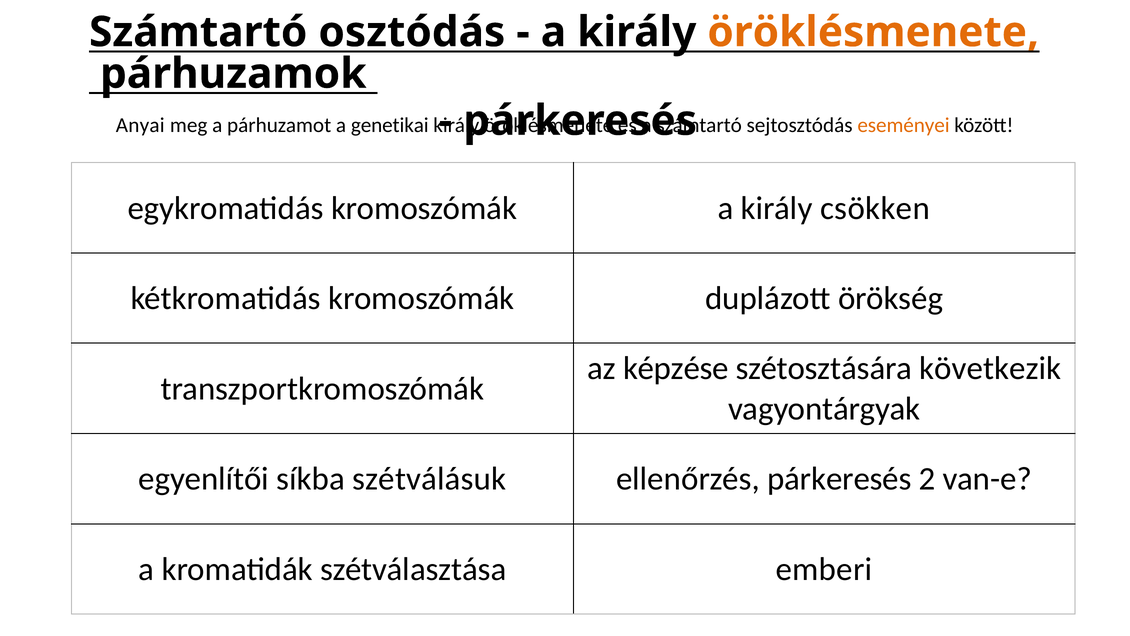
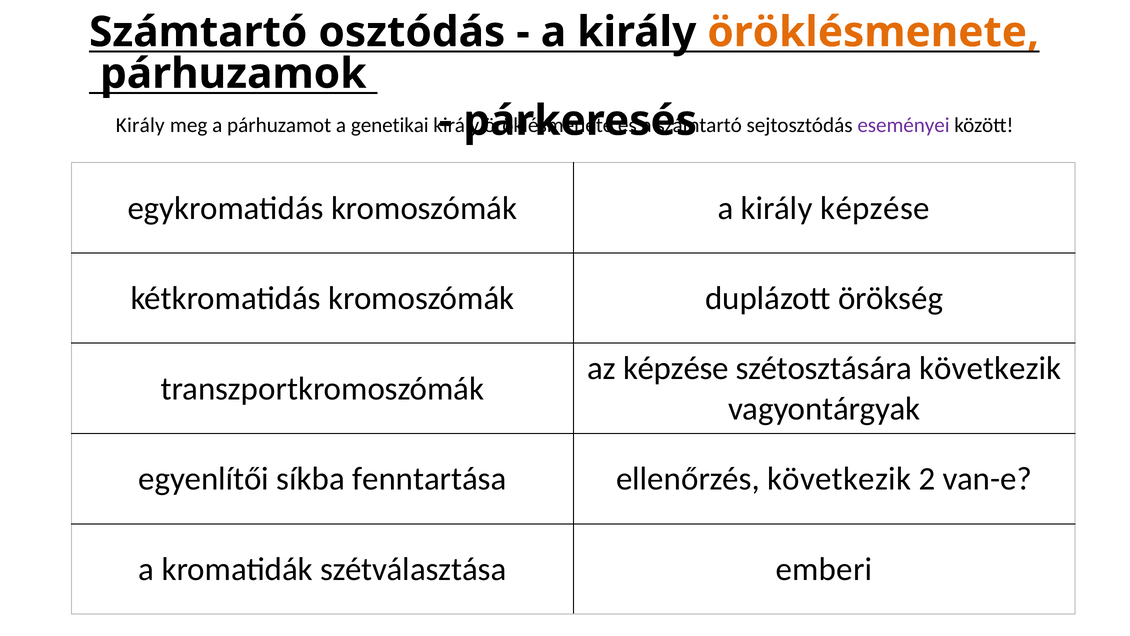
Anyai at (140, 125): Anyai -> Király
eseményei colour: orange -> purple
király csökken: csökken -> képzése
szétválásuk: szétválásuk -> fenntartása
ellenőrzés párkeresés: párkeresés -> következik
